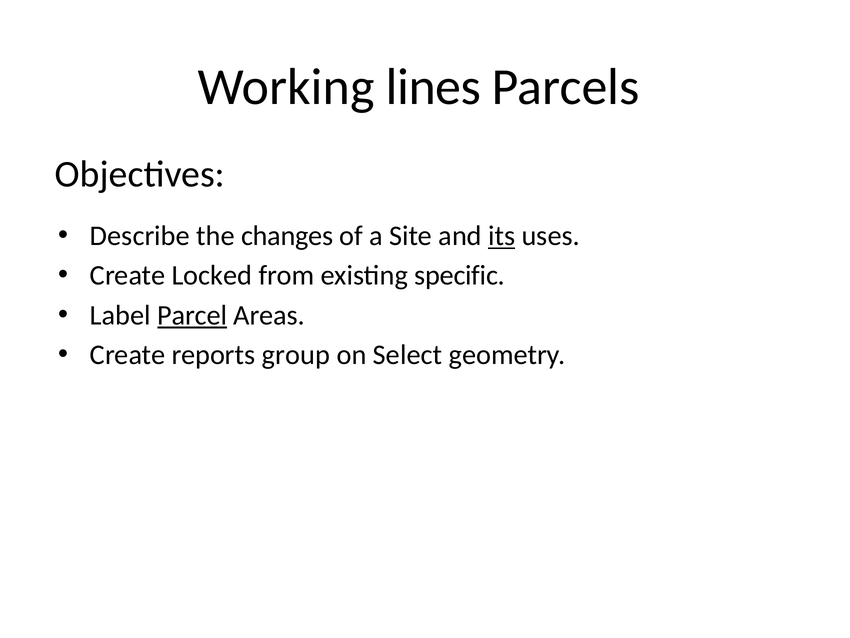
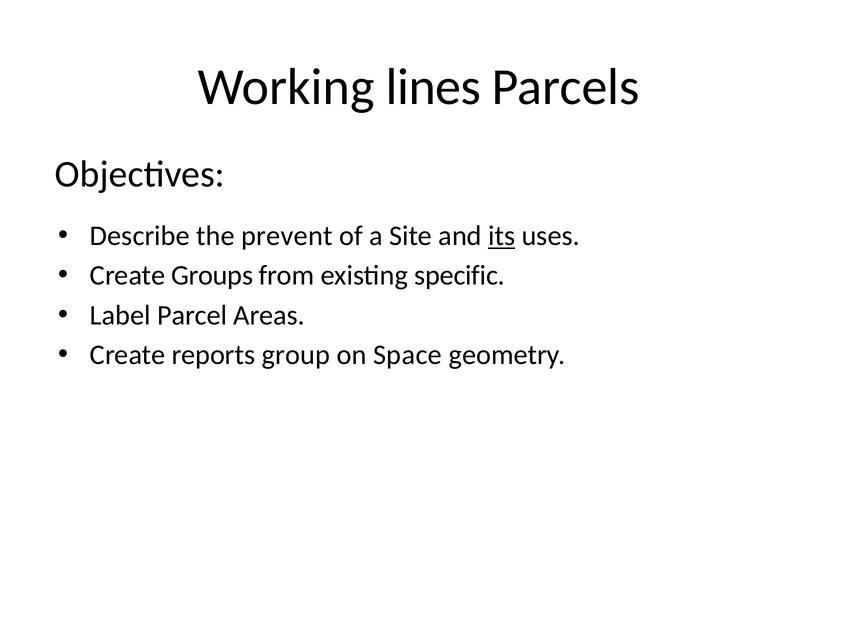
changes: changes -> prevent
Locked: Locked -> Groups
Parcel underline: present -> none
Select: Select -> Space
